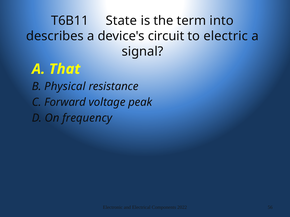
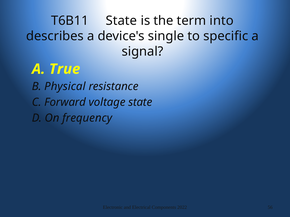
circuit: circuit -> single
electric: electric -> specific
That: That -> True
voltage peak: peak -> state
